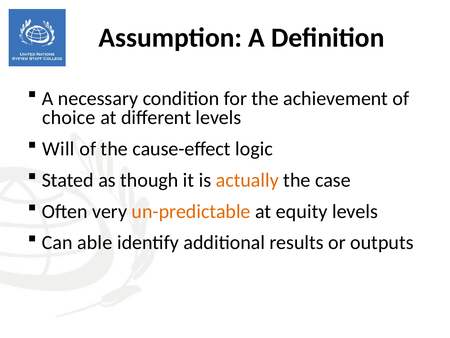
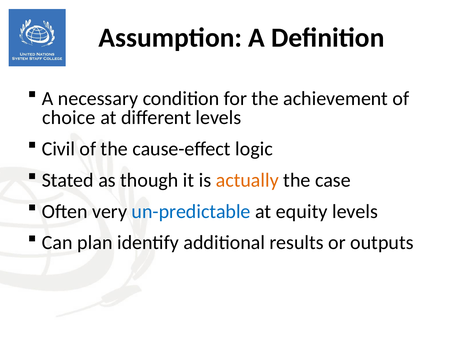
Will: Will -> Civil
un-predictable colour: orange -> blue
able: able -> plan
